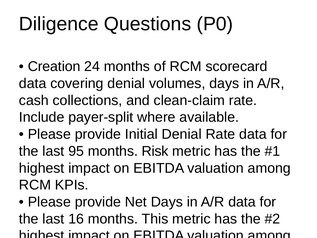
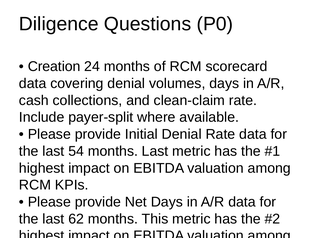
95: 95 -> 54
months Risk: Risk -> Last
16: 16 -> 62
